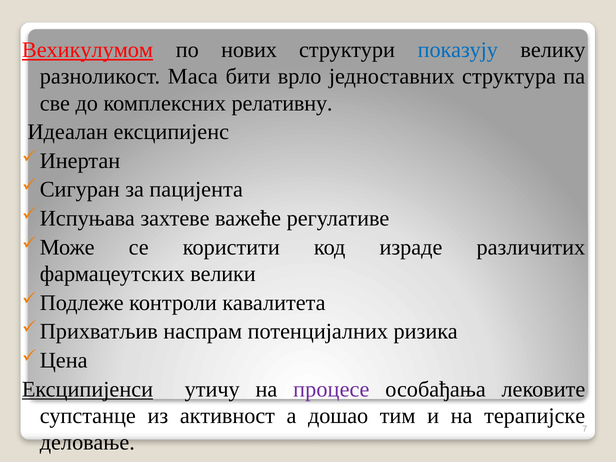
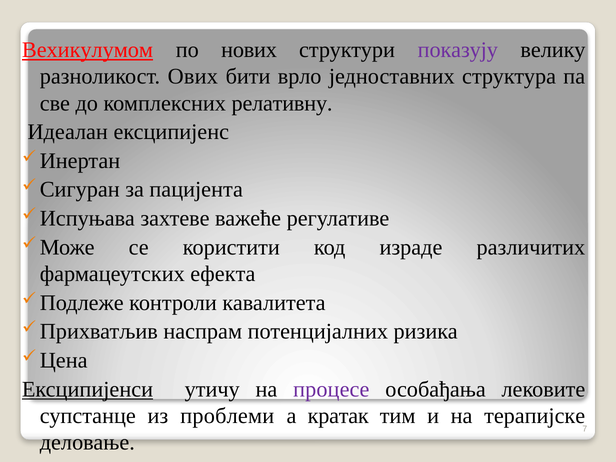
показују colour: blue -> purple
Маса: Маса -> Ових
велики: велики -> ефекта
активност: активност -> проблеми
дошао: дошао -> кратак
